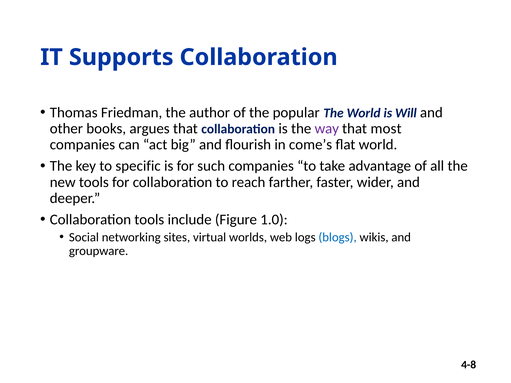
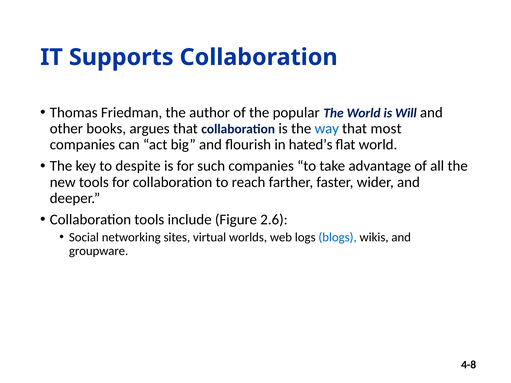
way colour: purple -> blue
come’s: come’s -> hated’s
specific: specific -> despite
1.0: 1.0 -> 2.6
